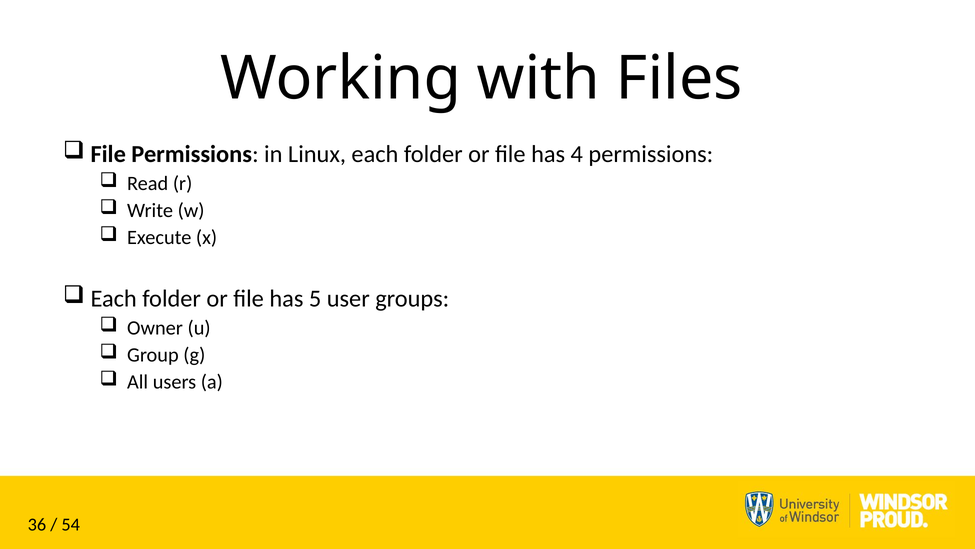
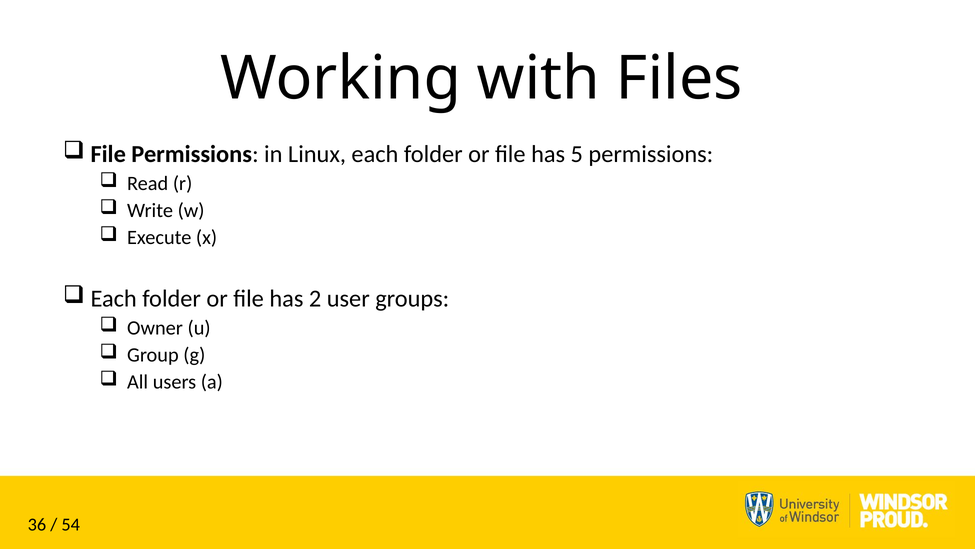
4: 4 -> 5
5: 5 -> 2
